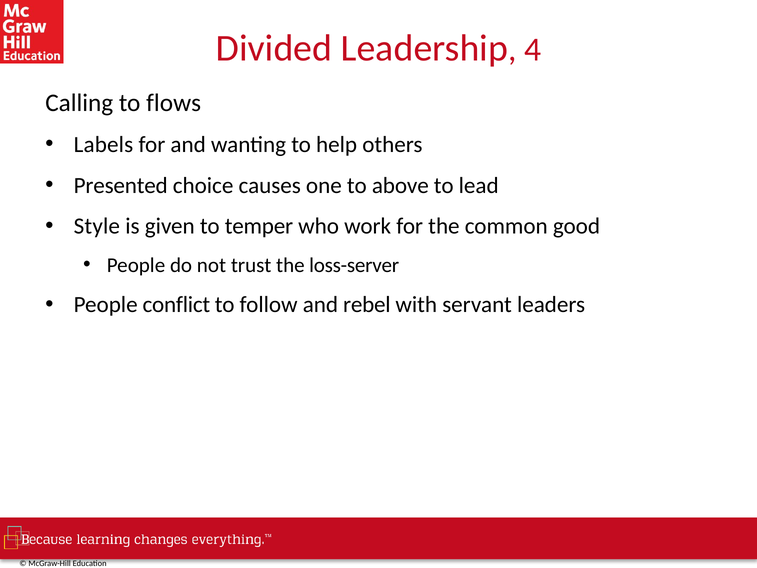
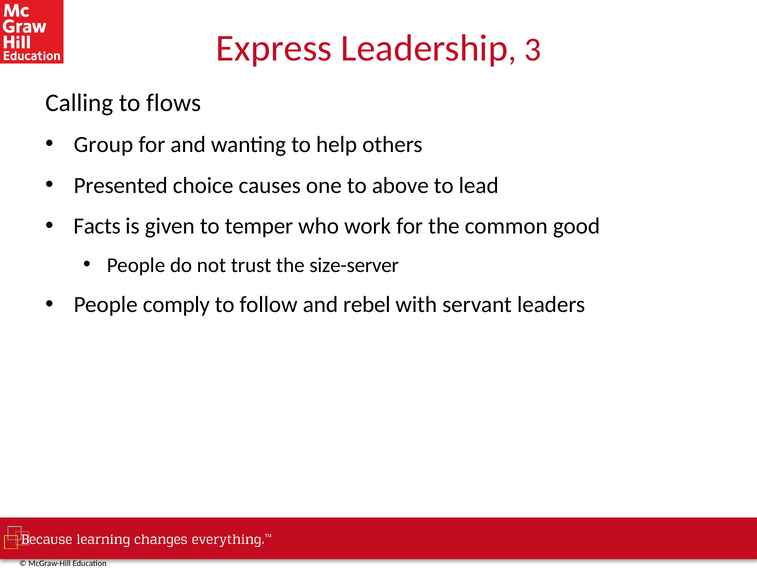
Divided: Divided -> Express
4: 4 -> 3
Labels: Labels -> Group
Style: Style -> Facts
loss-server: loss-server -> size-server
conflict: conflict -> comply
